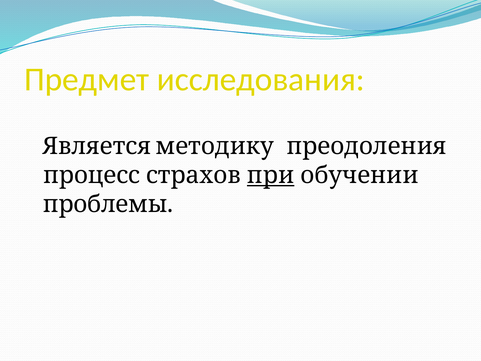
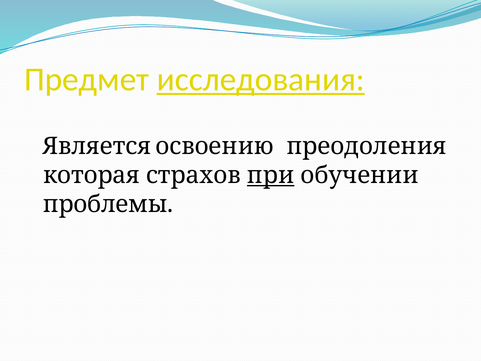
исследования underline: none -> present
методику: методику -> освоению
процесс: процесс -> которая
